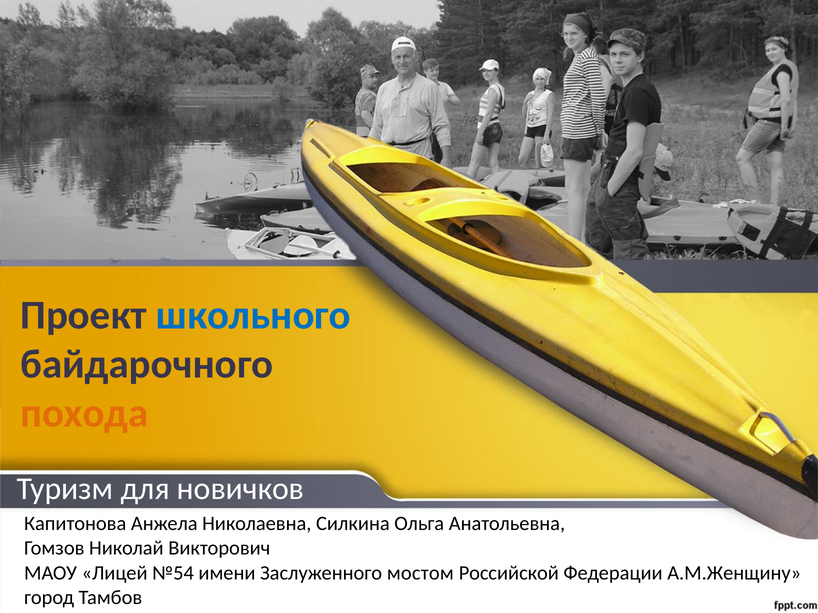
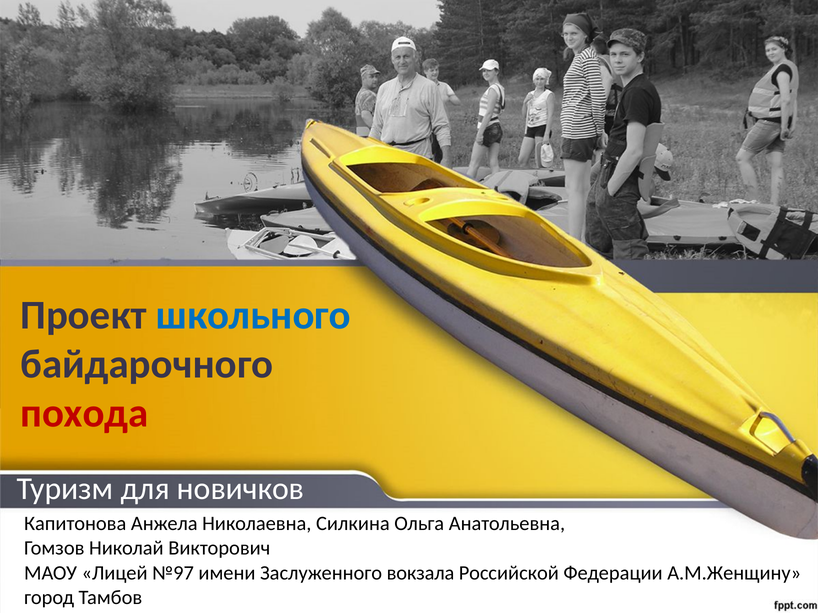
похода colour: orange -> red
№54: №54 -> №97
мостом: мостом -> вокзала
